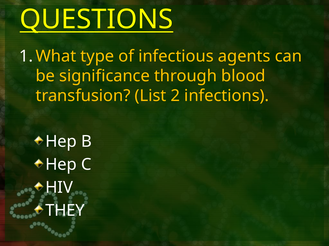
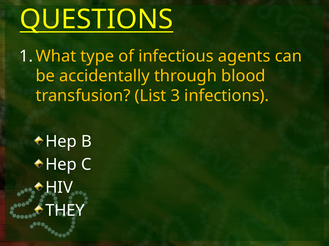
significance: significance -> accidentally
2: 2 -> 3
